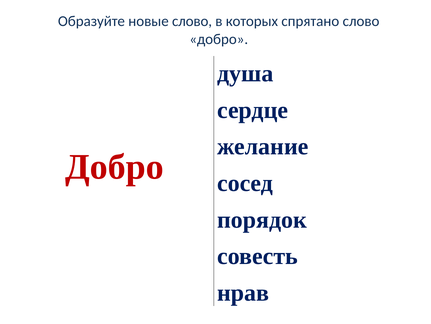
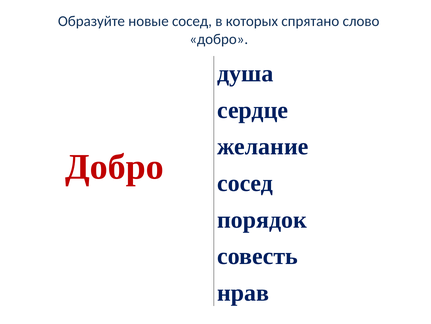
новые слово: слово -> сосед
